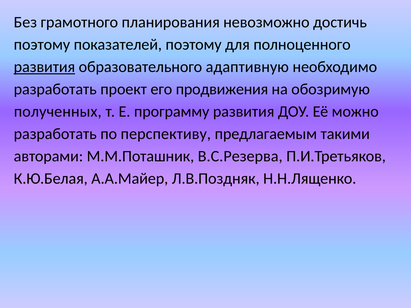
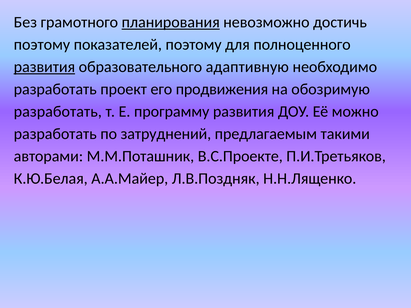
планирования underline: none -> present
полученных at (58, 112): полученных -> разработать
перспективу: перспективу -> затруднений
В.С.Резерва: В.С.Резерва -> В.С.Проекте
